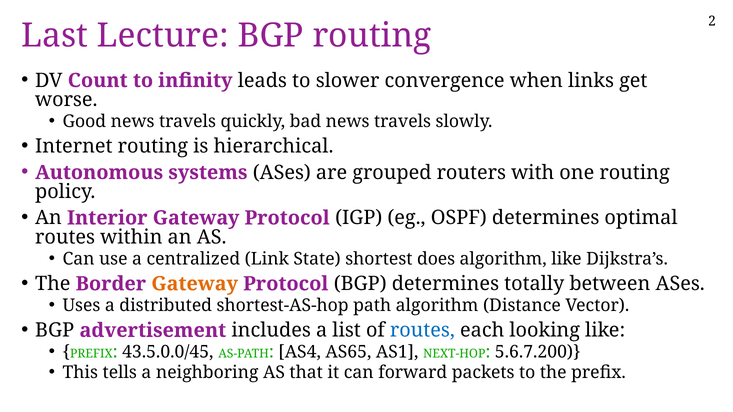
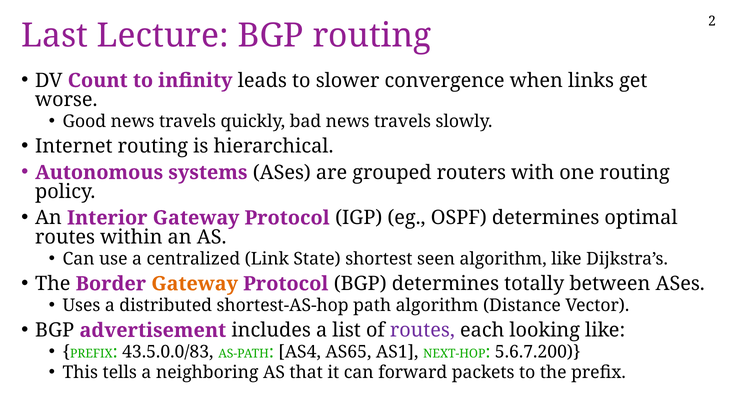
does: does -> seen
routes at (422, 331) colour: blue -> purple
43.5.0.0/45: 43.5.0.0/45 -> 43.5.0.0/83
